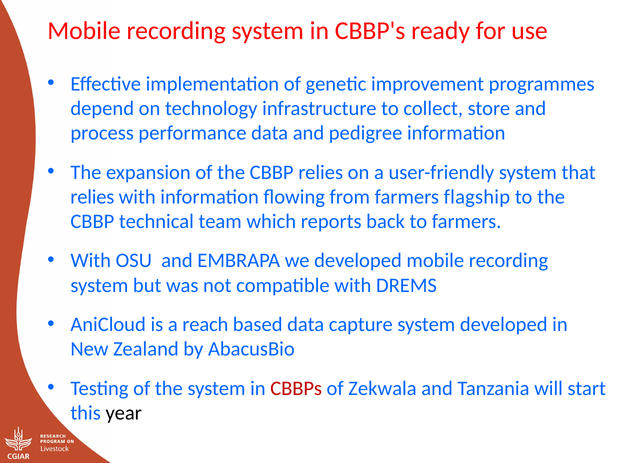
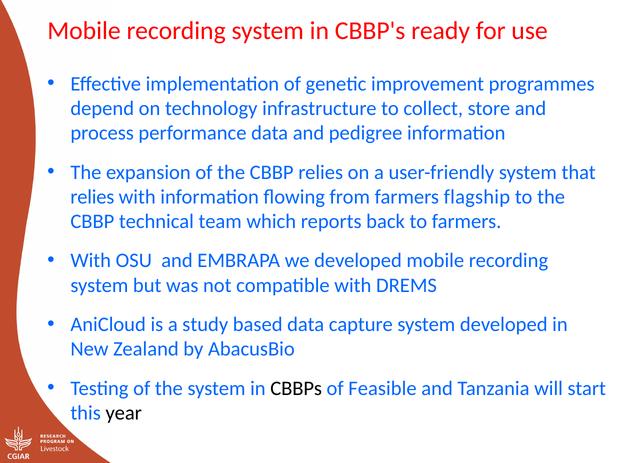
reach: reach -> study
CBBPs colour: red -> black
Zekwala: Zekwala -> Feasible
